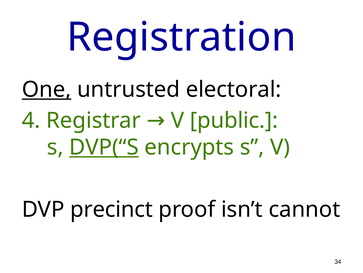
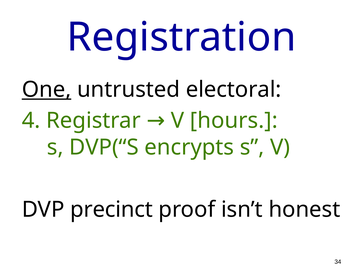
public: public -> hours
DVP(“S underline: present -> none
cannot: cannot -> honest
